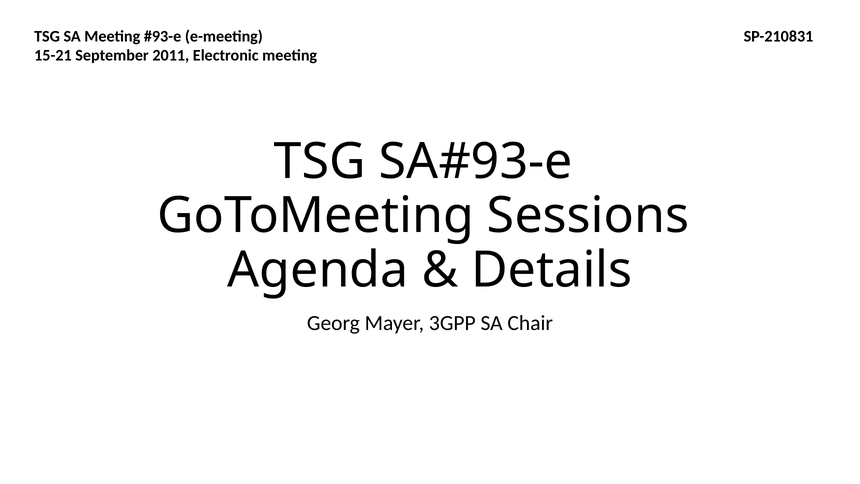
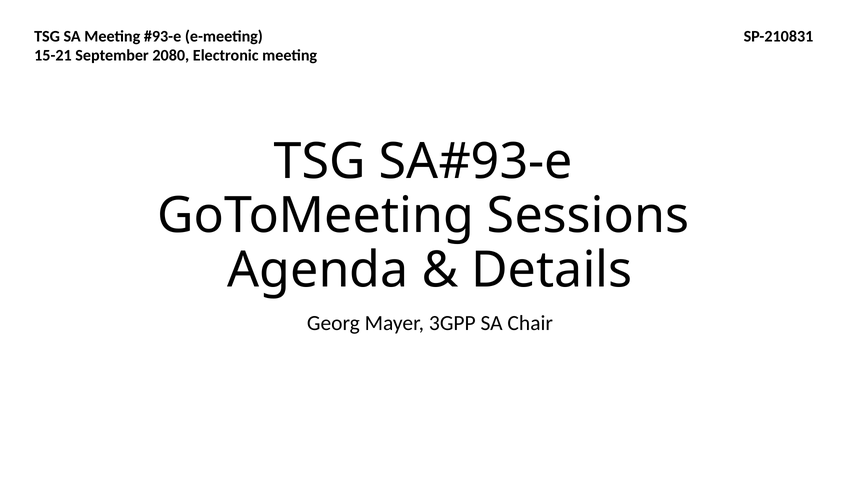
2011: 2011 -> 2080
